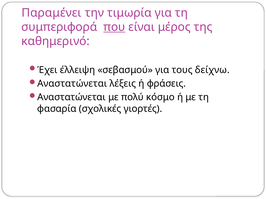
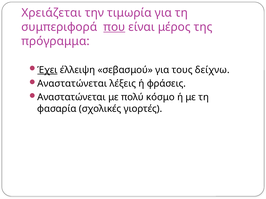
Παραμένει: Παραμένει -> Χρειάζεται
καθημερινό: καθημερινό -> πρόγραμμα
Έχει underline: none -> present
